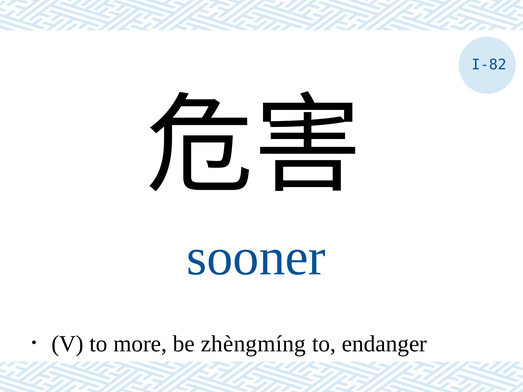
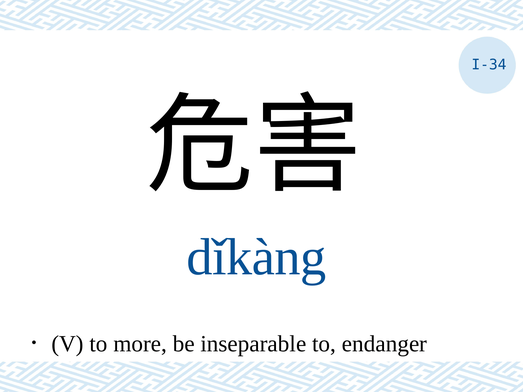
I-82: I-82 -> I-34
sooner: sooner -> dǐkàng
zhèngmíng: zhèngmíng -> inseparable
